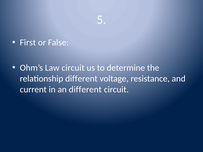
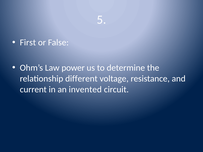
Law circuit: circuit -> power
an different: different -> invented
